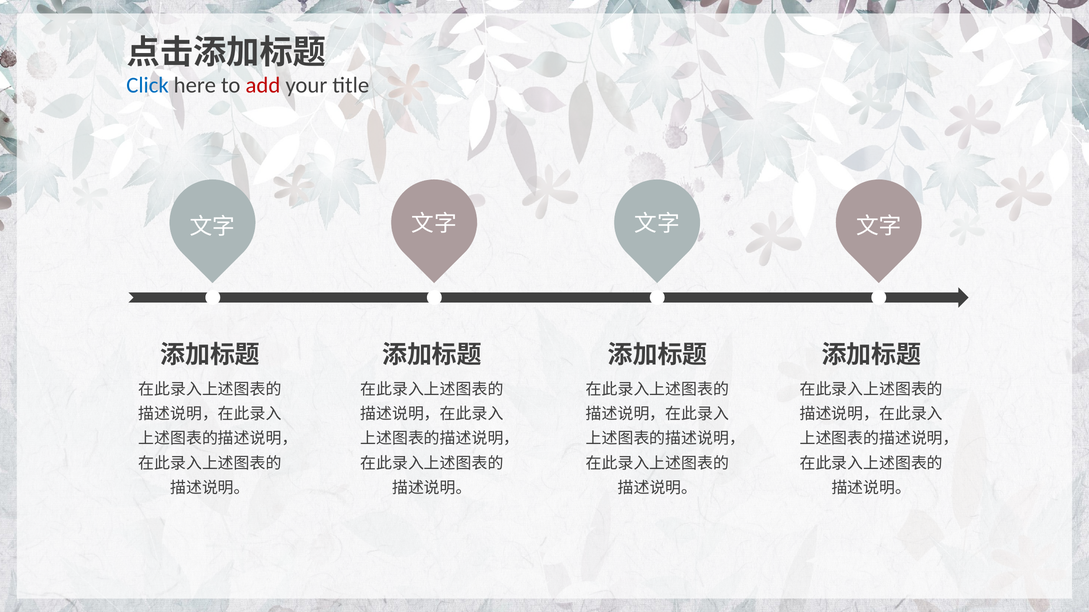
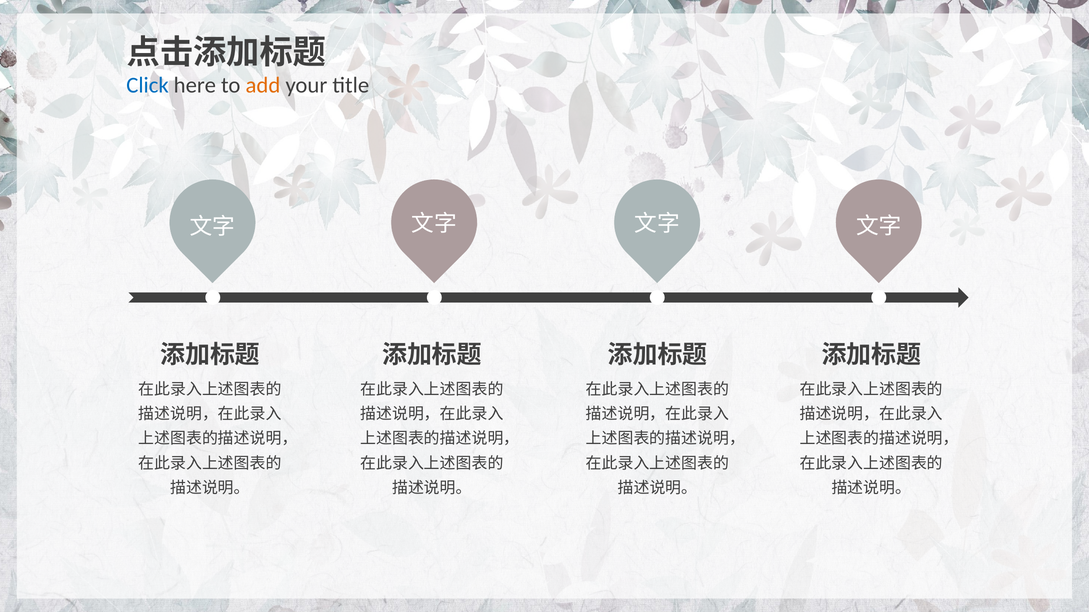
add colour: red -> orange
